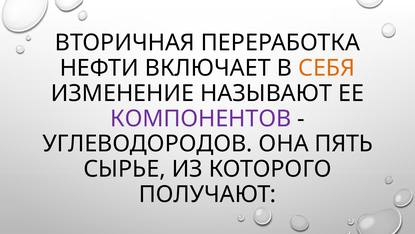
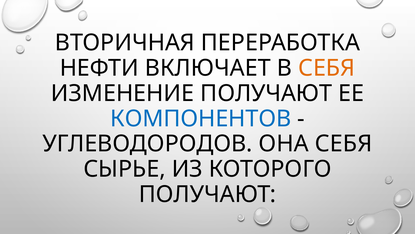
ИЗМЕНЕНИЕ НАЗЫВАЮТ: НАЗЫВАЮТ -> ПОЛУЧАЮТ
КОМПОНЕНТОВ colour: purple -> blue
ОНА ПЯТЬ: ПЯТЬ -> СЕБЯ
